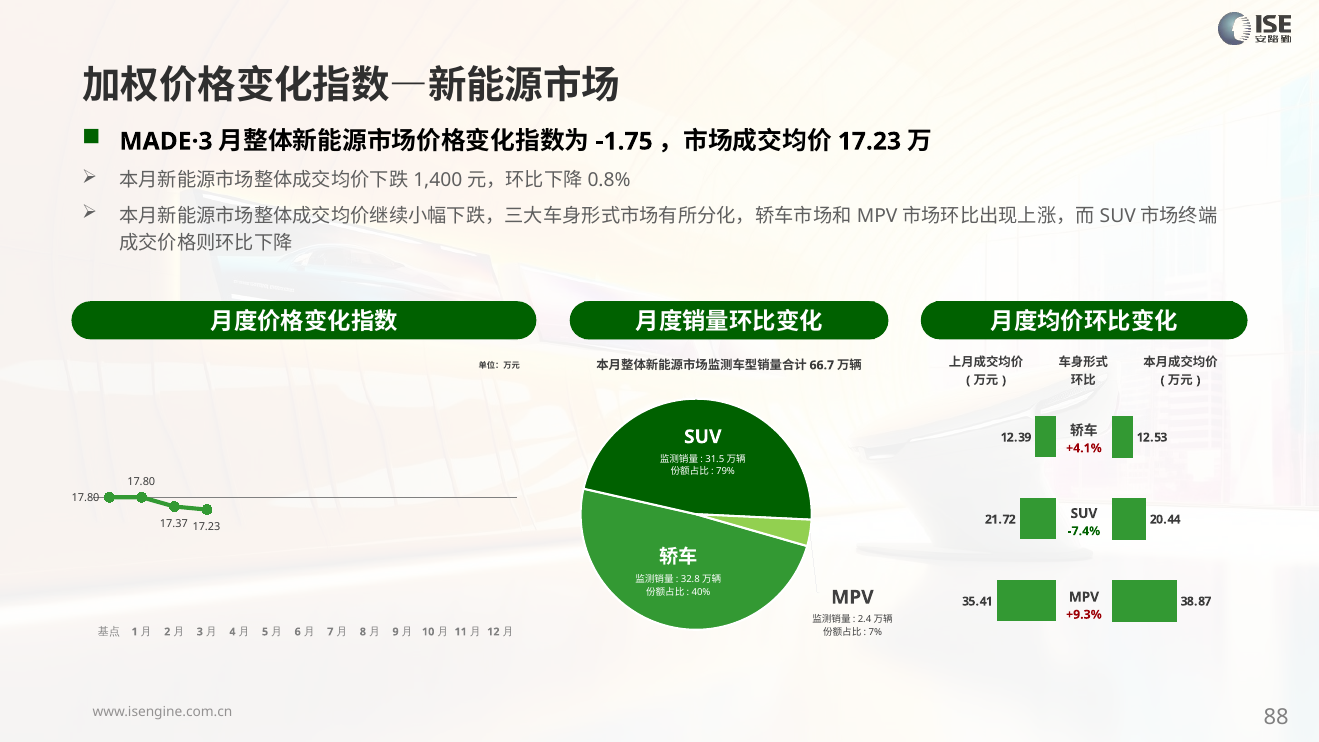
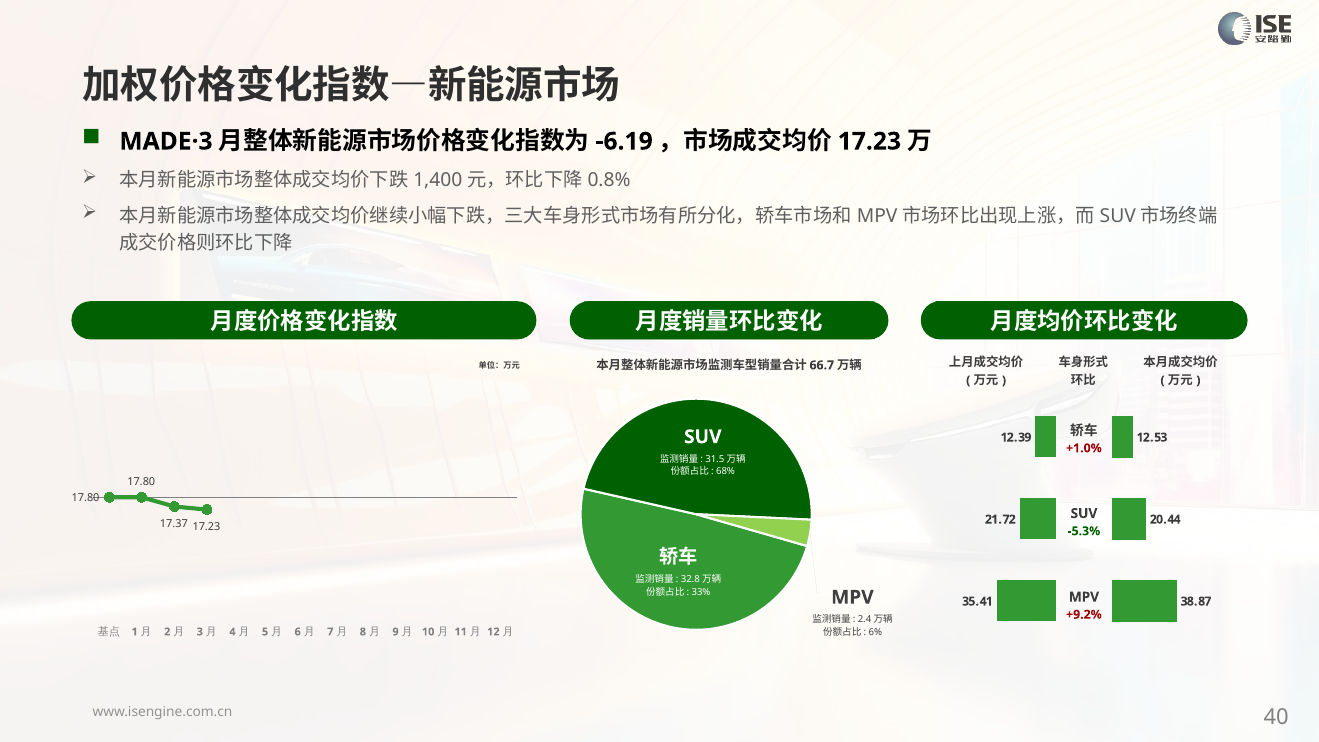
-1.75: -1.75 -> -6.19
+4.1%: +4.1% -> +1.0%
79%: 79% -> 68%
-7.4%: -7.4% -> -5.3%
40%: 40% -> 33%
+9.3%: +9.3% -> +9.2%
7%: 7% -> 6%
88: 88 -> 40
